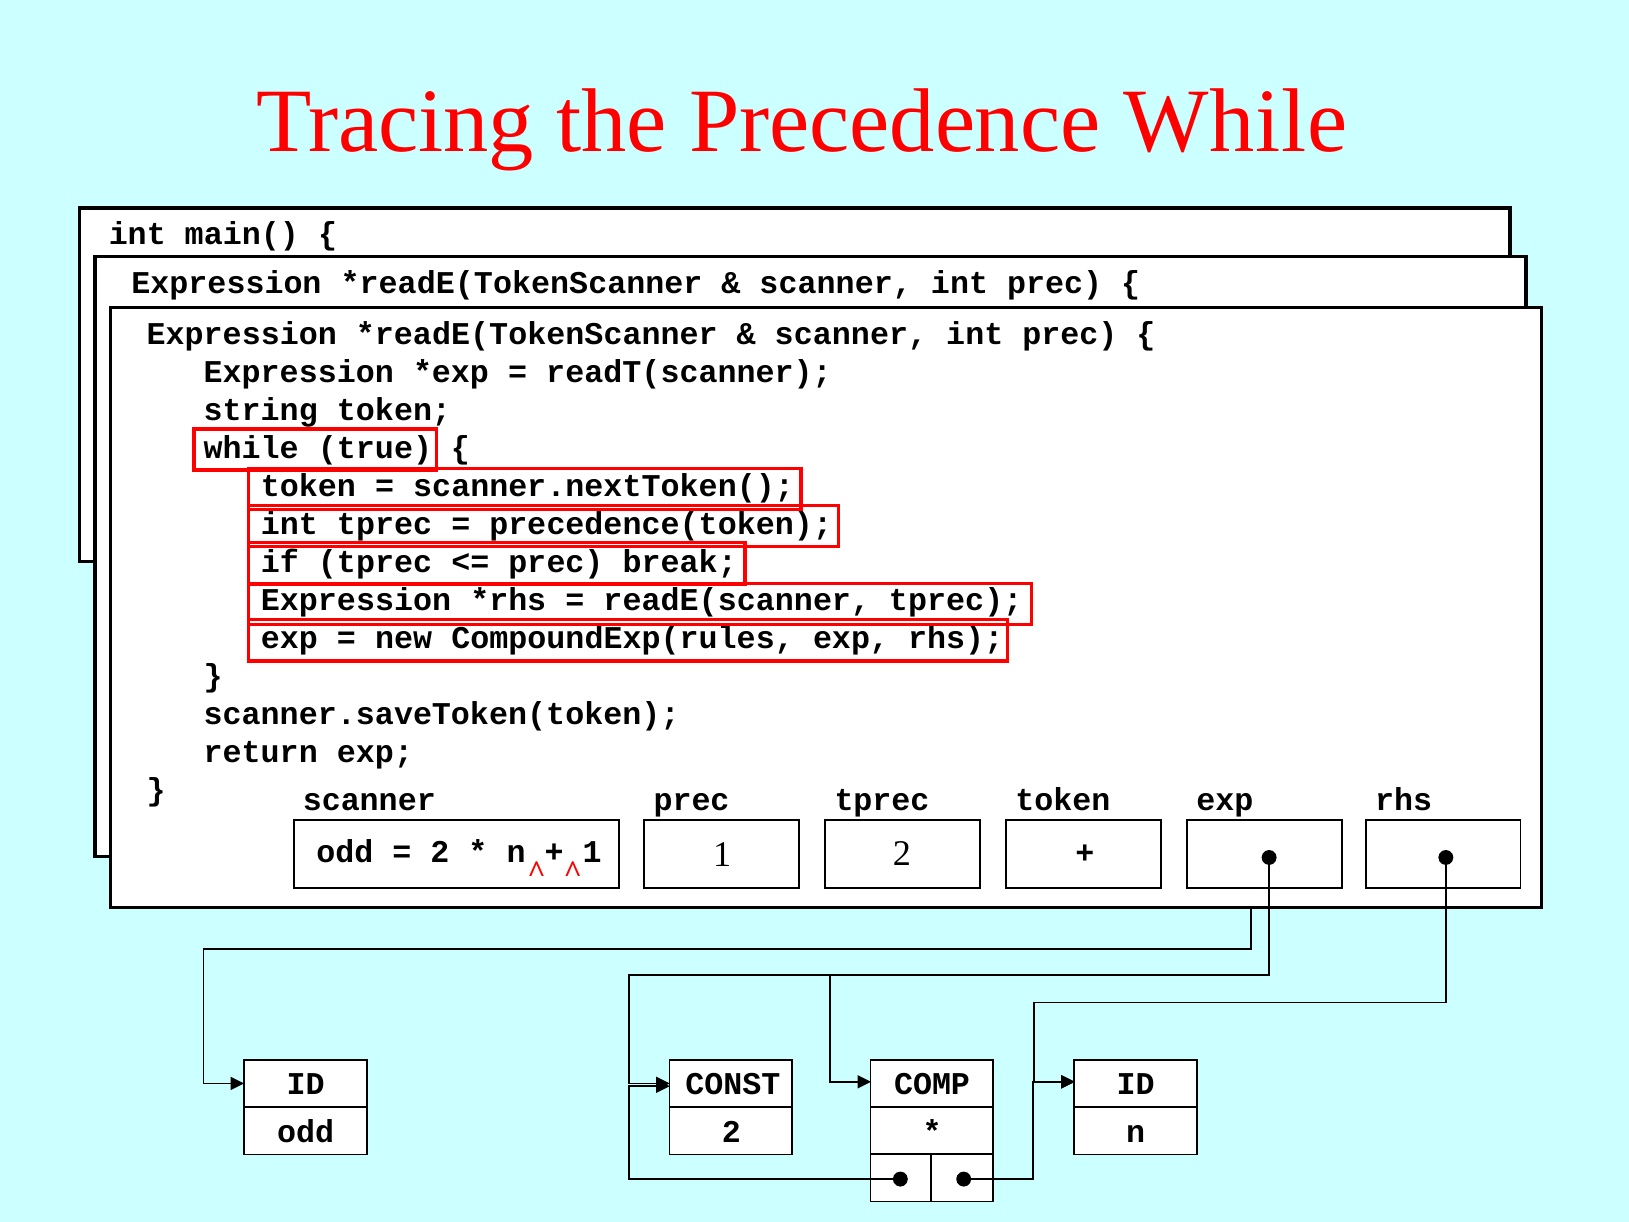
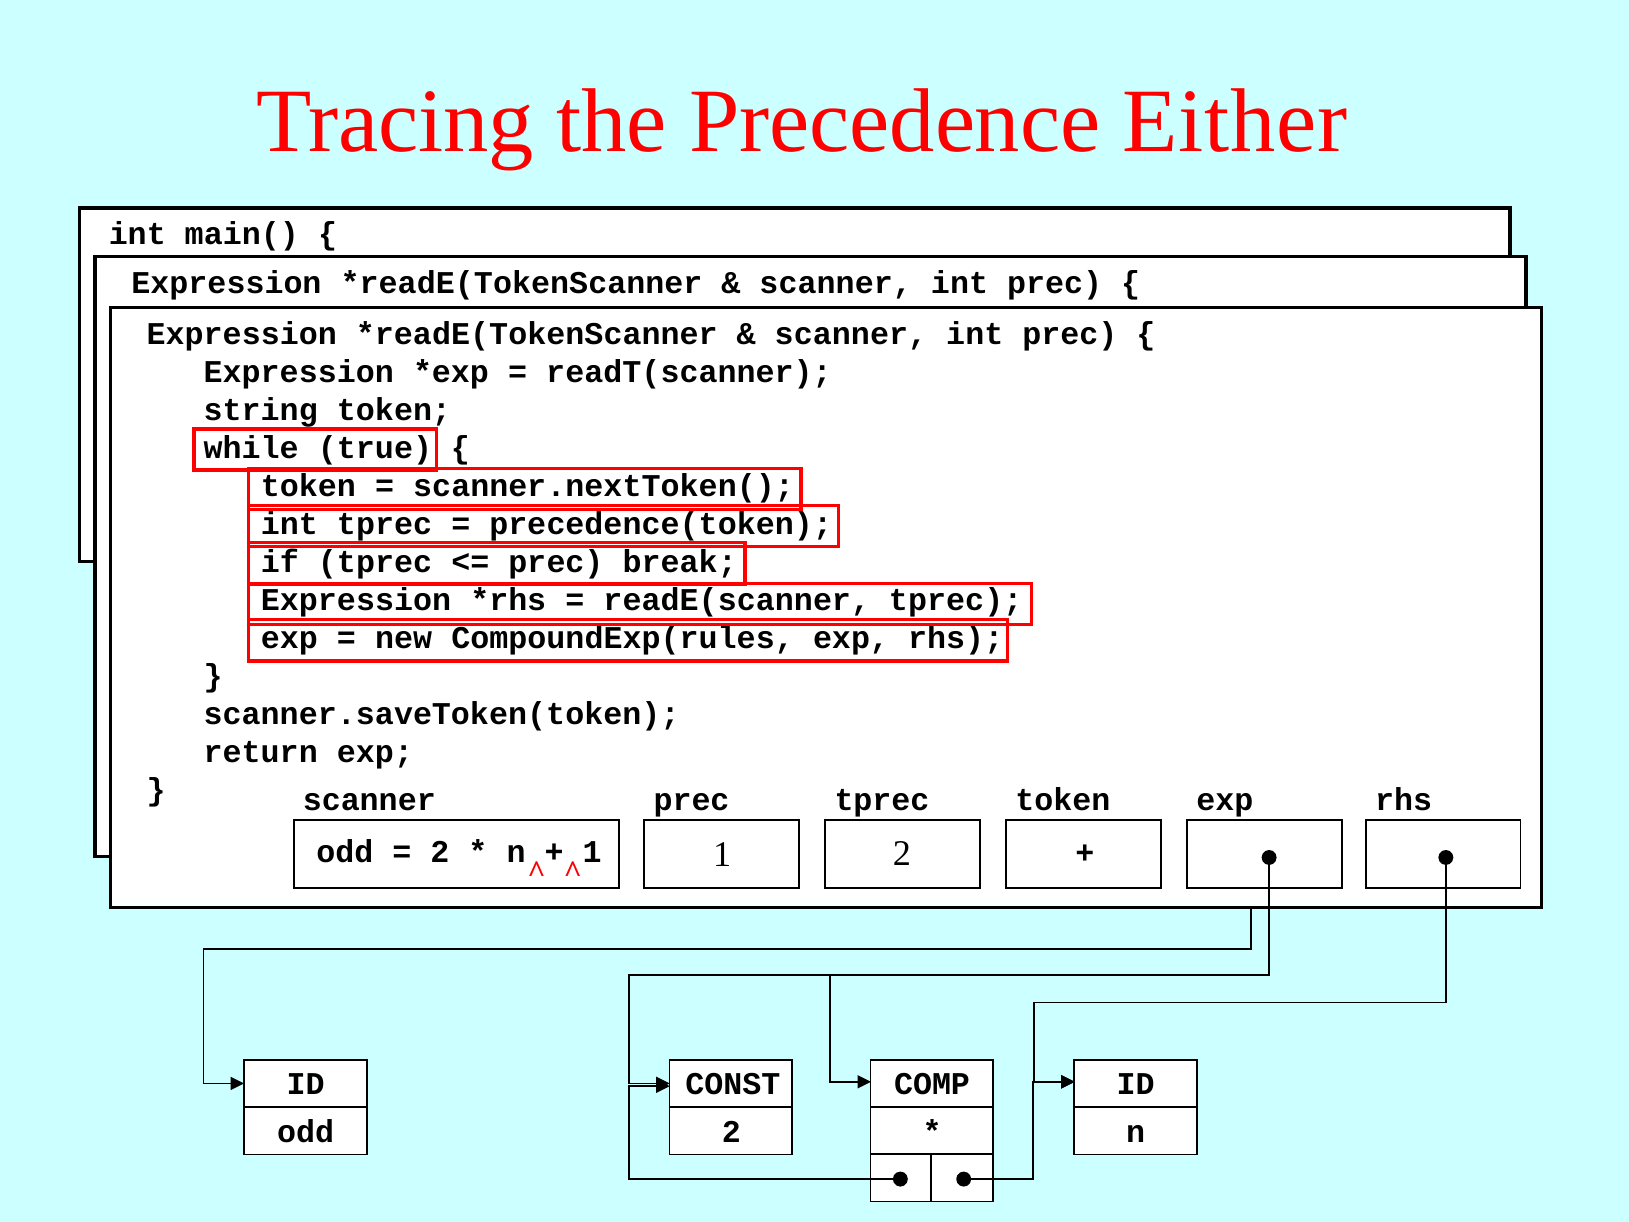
Precedence While: While -> Either
